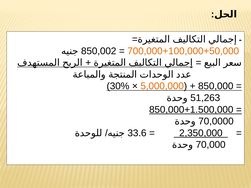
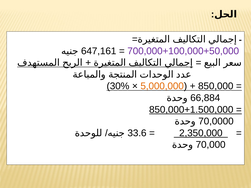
850,002: 850,002 -> 647,161
700,000+100,000+50,000 colour: orange -> purple
51,263: 51,263 -> 66,884
